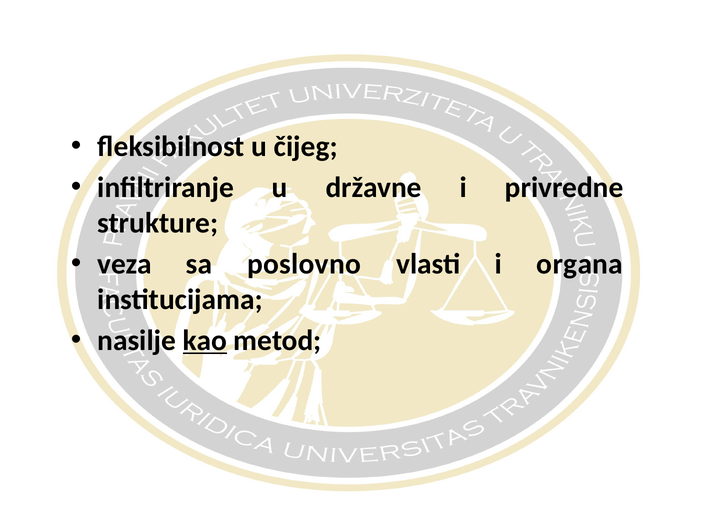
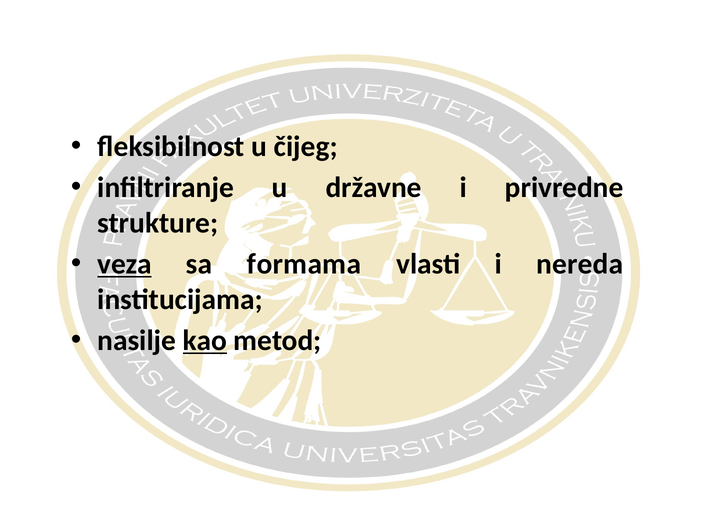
veza underline: none -> present
poslovno: poslovno -> formama
organa: organa -> nereda
